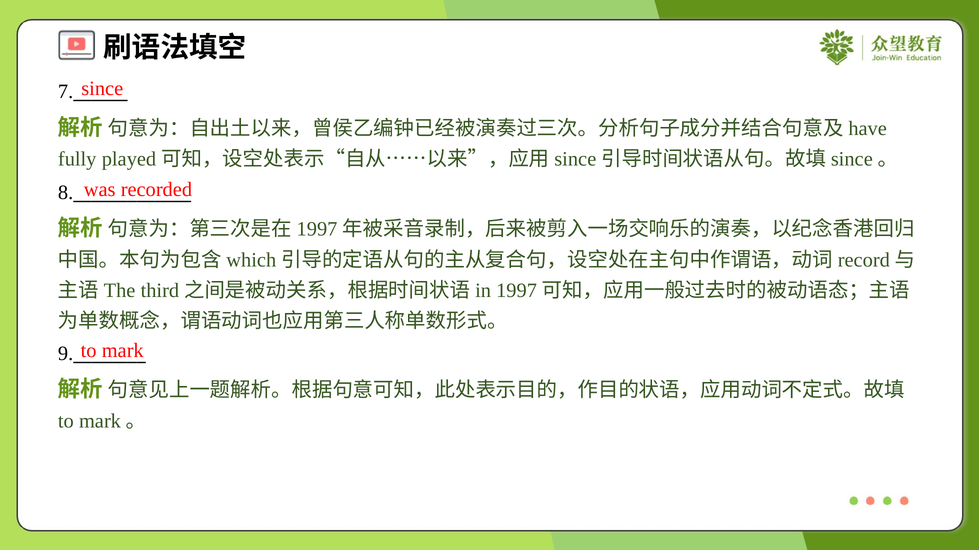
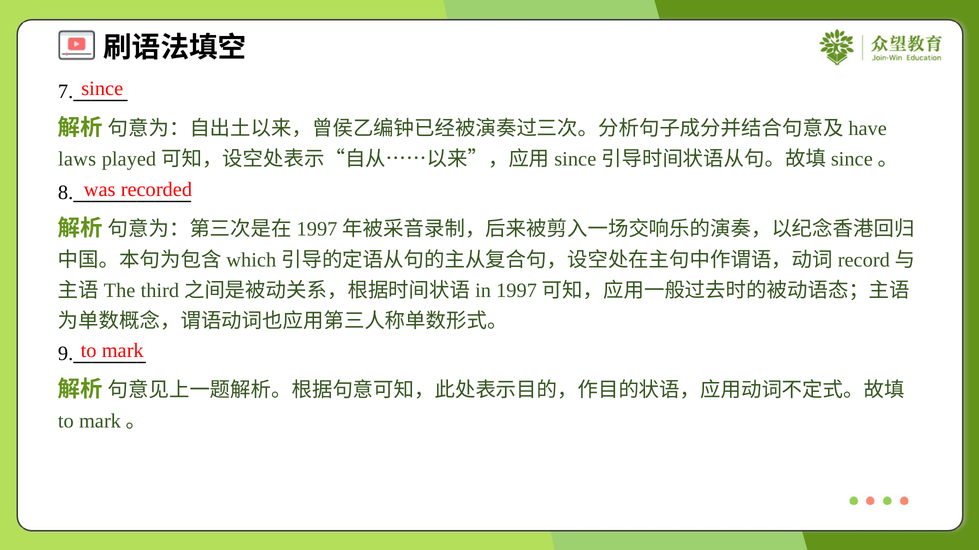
fully: fully -> laws
